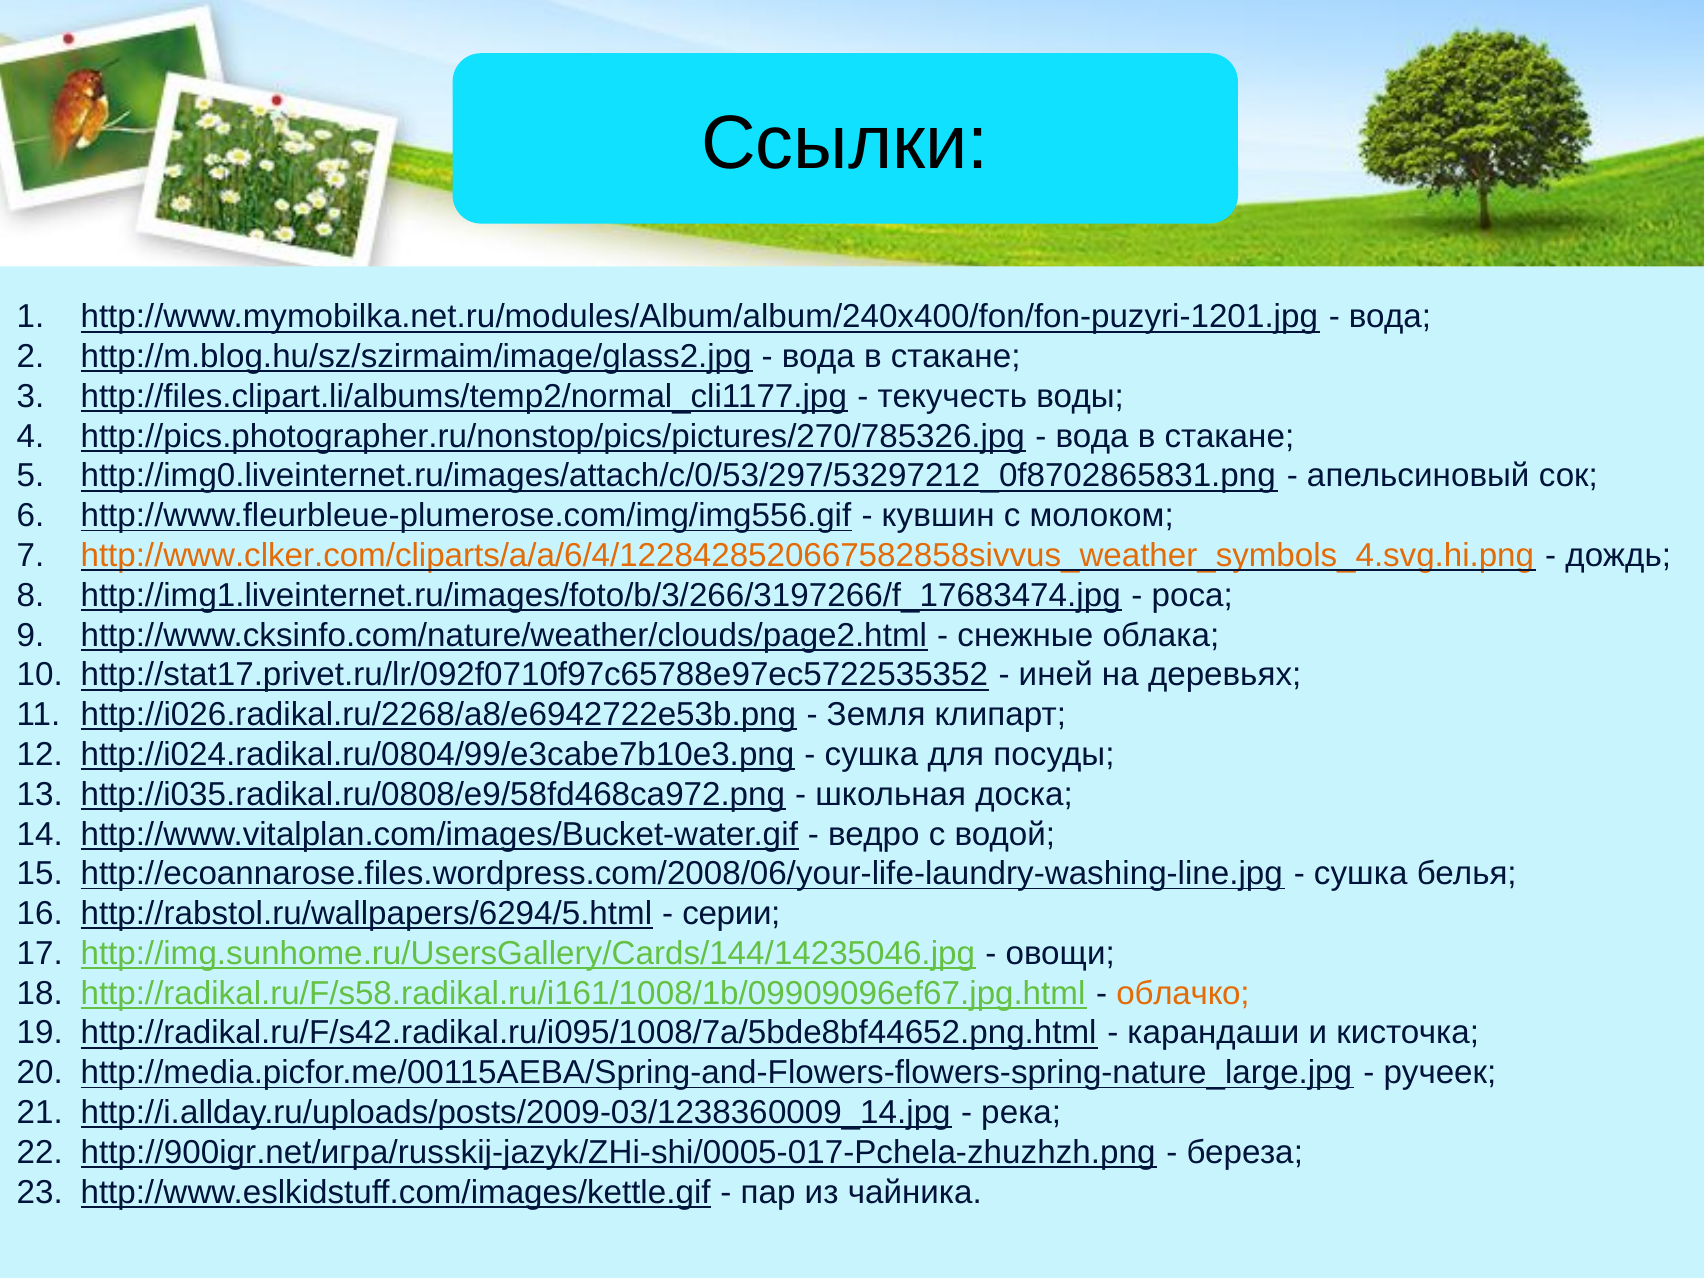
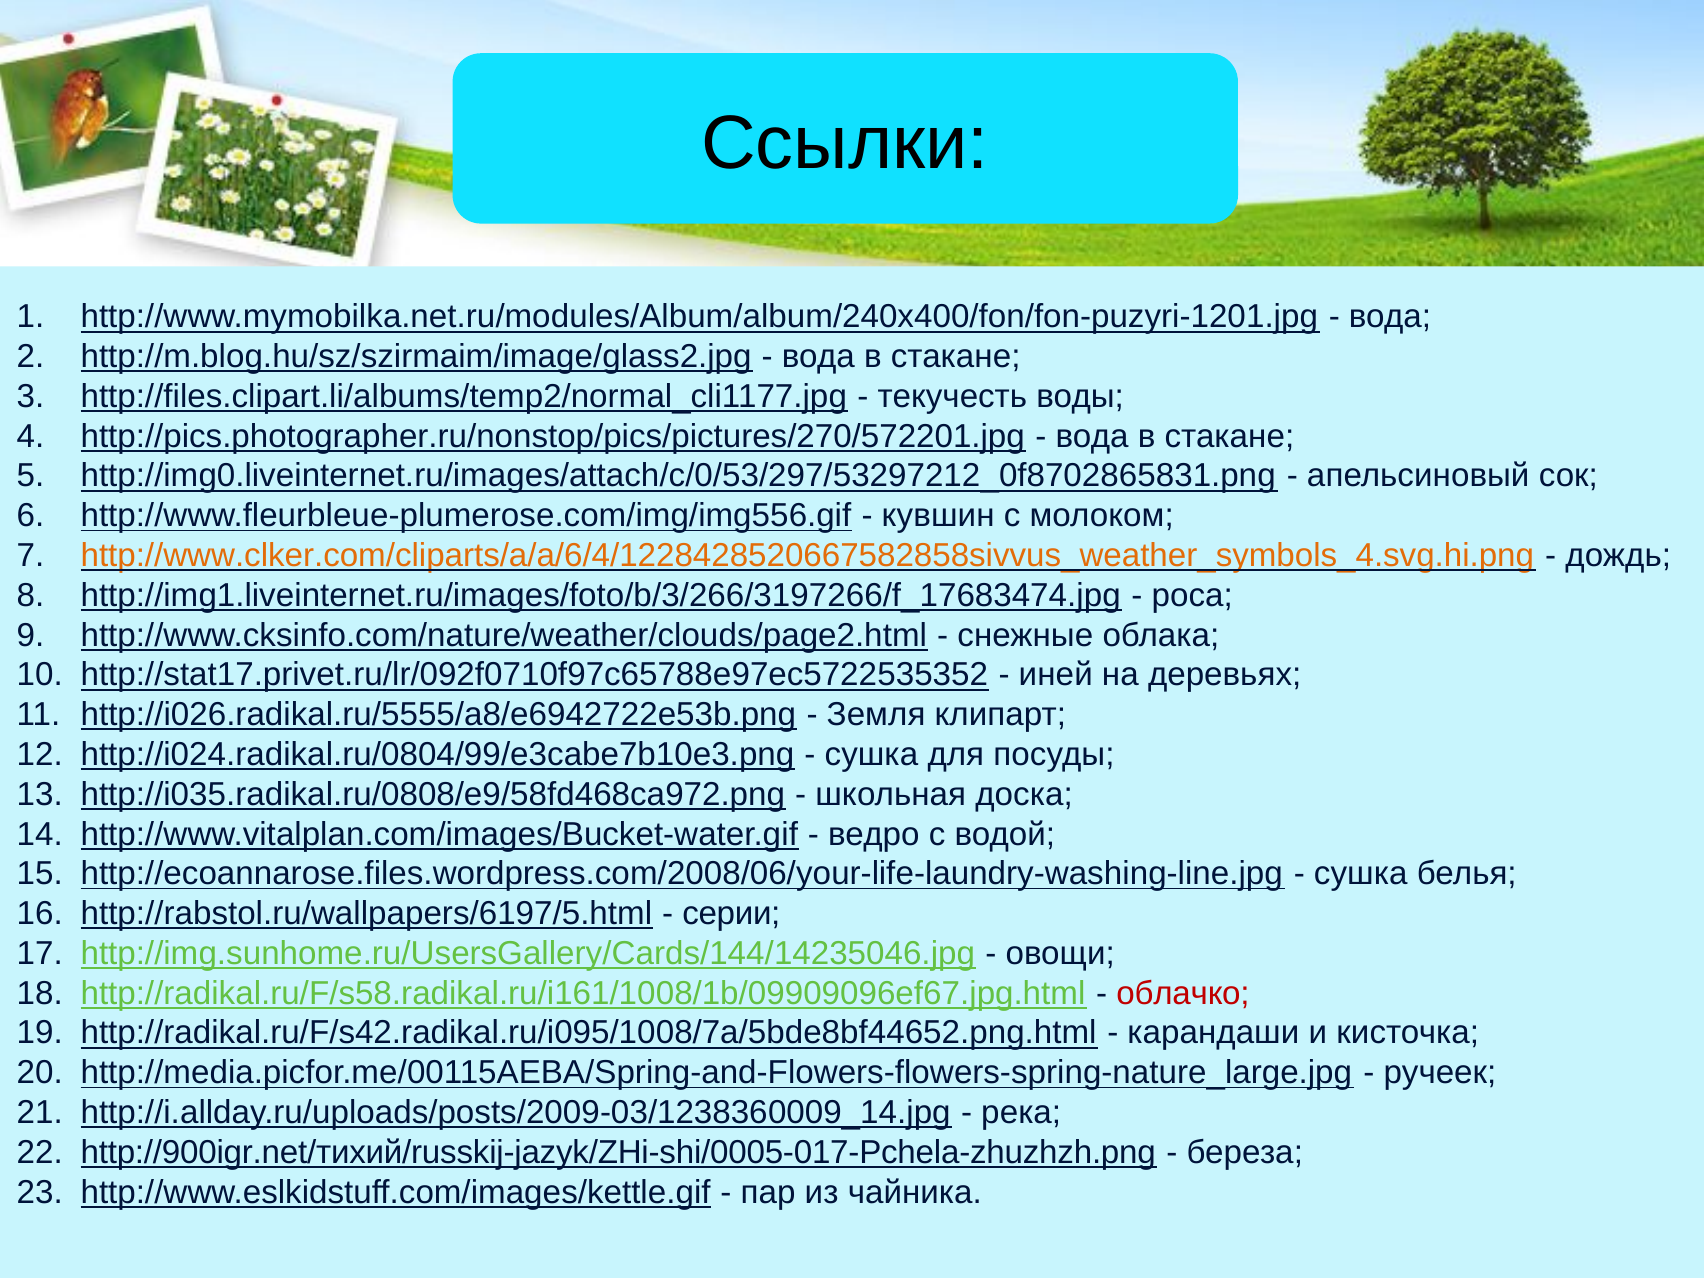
http://pics.photographer.ru/nonstop/pics/pictures/270/785326.jpg: http://pics.photographer.ru/nonstop/pics/pictures/270/785326.jpg -> http://pics.photographer.ru/nonstop/pics/pictures/270/572201.jpg
http://i026.radikal.ru/2268/a8/e6942722e53b.png: http://i026.radikal.ru/2268/a8/e6942722e53b.png -> http://i026.radikal.ru/5555/a8/e6942722e53b.png
http://rabstol.ru/wallpapers/6294/5.html: http://rabstol.ru/wallpapers/6294/5.html -> http://rabstol.ru/wallpapers/6197/5.html
облачко colour: orange -> red
http://900igr.net/игра/russkij-jazyk/ZHi-shi/0005-017-Pchela-zhuzhzh.png: http://900igr.net/игра/russkij-jazyk/ZHi-shi/0005-017-Pchela-zhuzhzh.png -> http://900igr.net/тихий/russkij-jazyk/ZHi-shi/0005-017-Pchela-zhuzhzh.png
